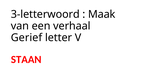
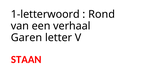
3-letterwoord: 3-letterwoord -> 1-letterwoord
Maak: Maak -> Rond
Gerief: Gerief -> Garen
